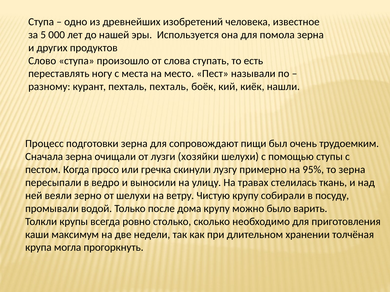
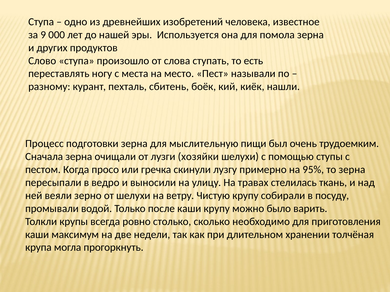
5: 5 -> 9
пехталь пехталь: пехталь -> сбитень
сопровождают: сопровождают -> мыслительную
после дома: дома -> каши
